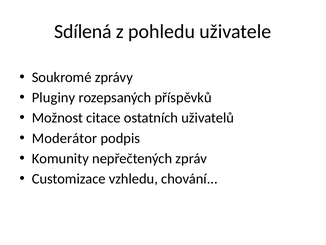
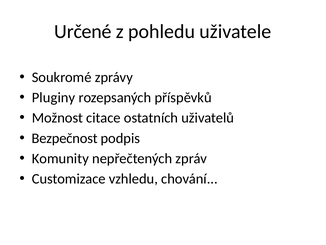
Sdílená: Sdílená -> Určené
Moderátor: Moderátor -> Bezpečnost
